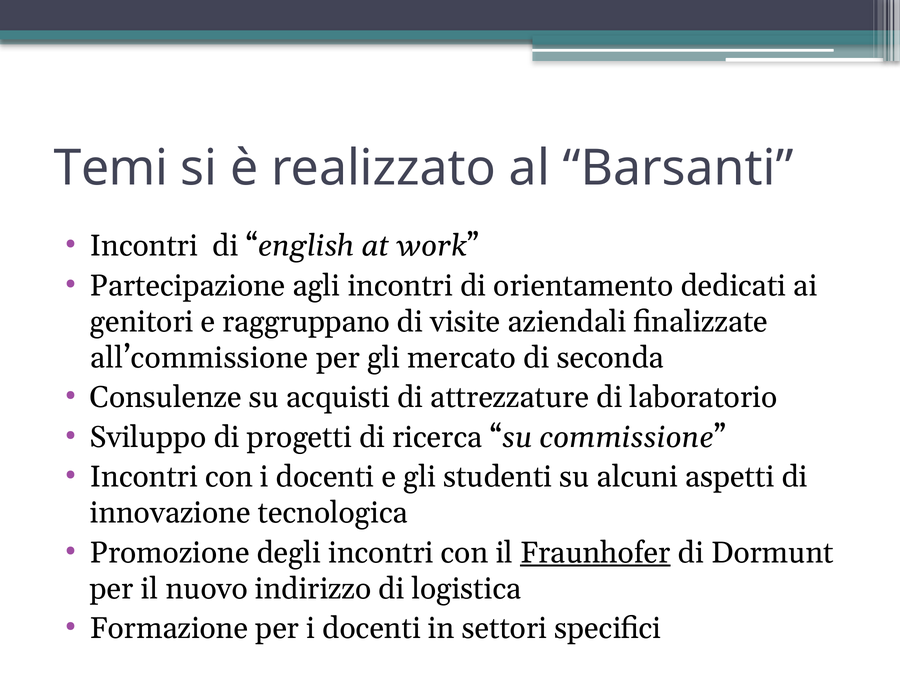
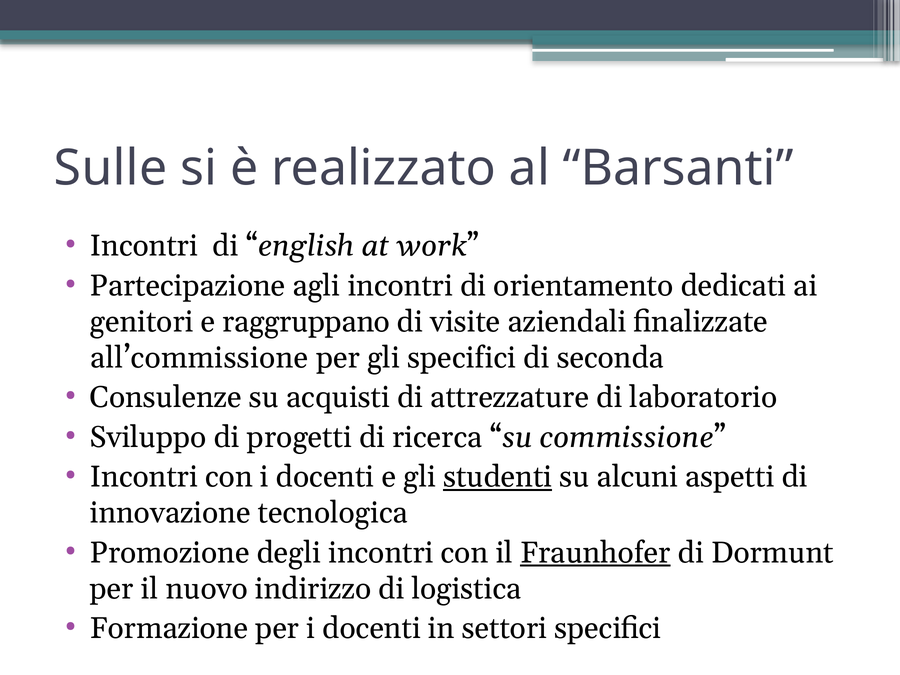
Temi: Temi -> Sulle
gli mercato: mercato -> specifici
studenti underline: none -> present
